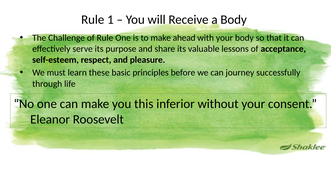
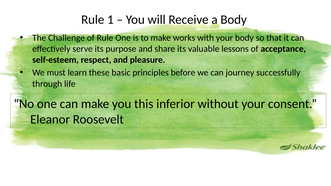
ahead: ahead -> works
